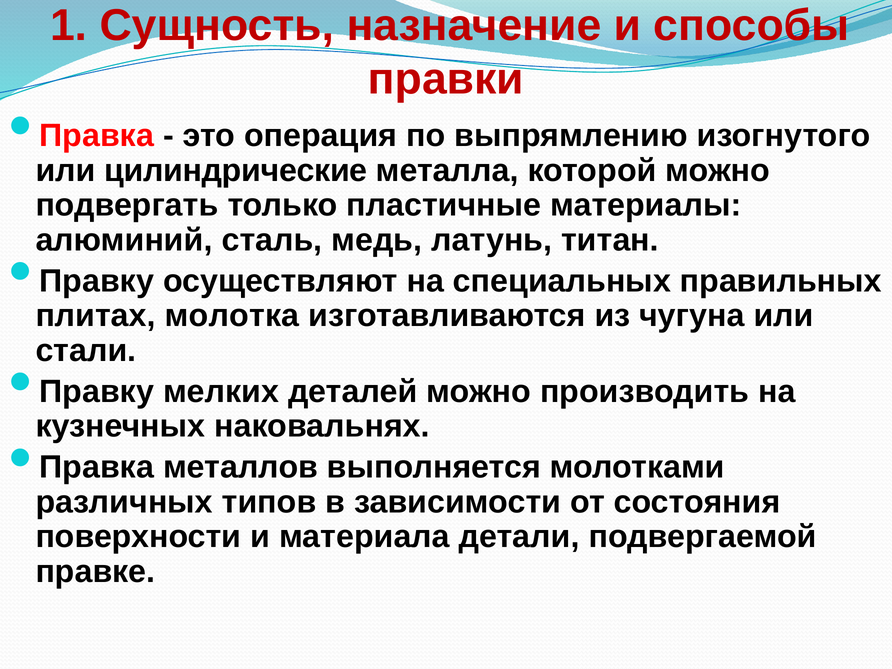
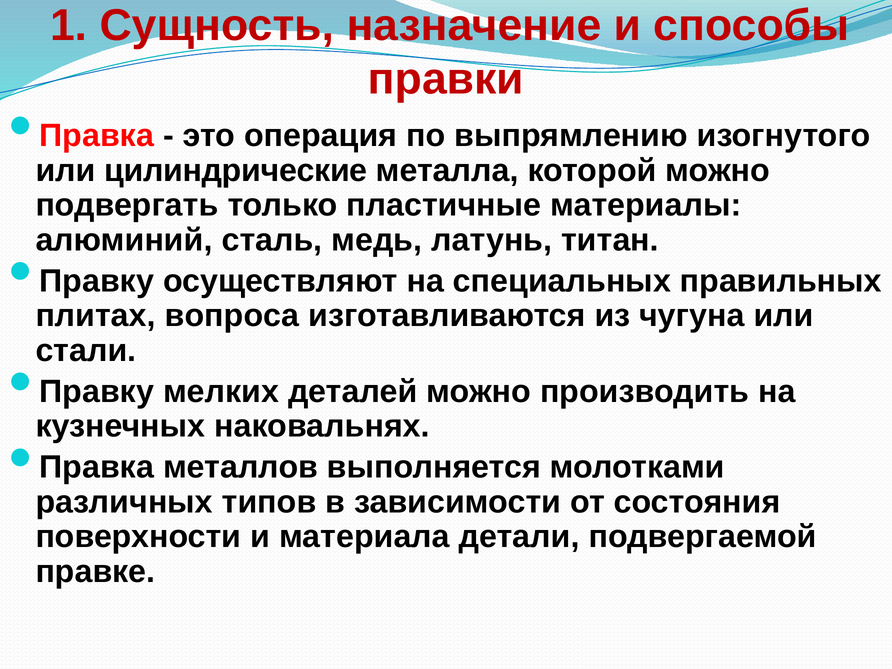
молотка: молотка -> вопроса
